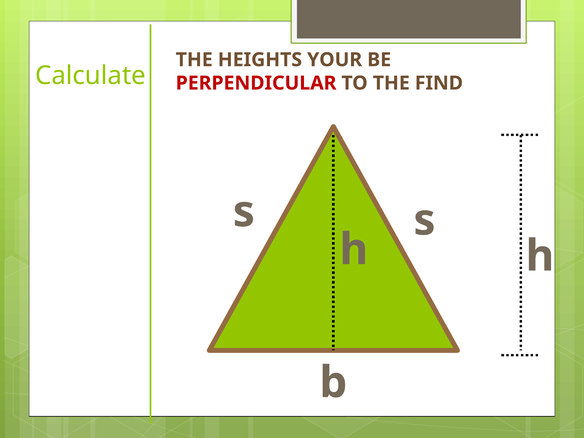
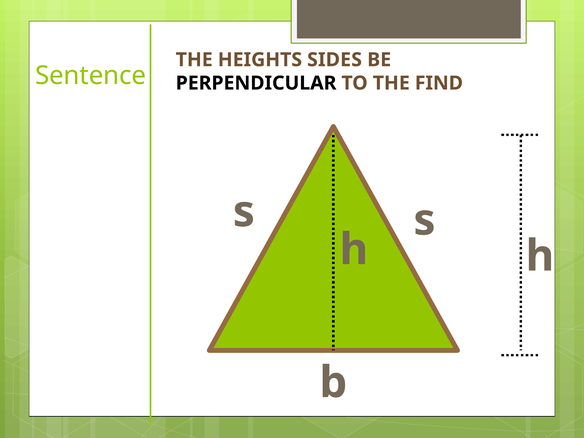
YOUR: YOUR -> SIDES
Calculate: Calculate -> Sentence
PERPENDICULAR colour: red -> black
